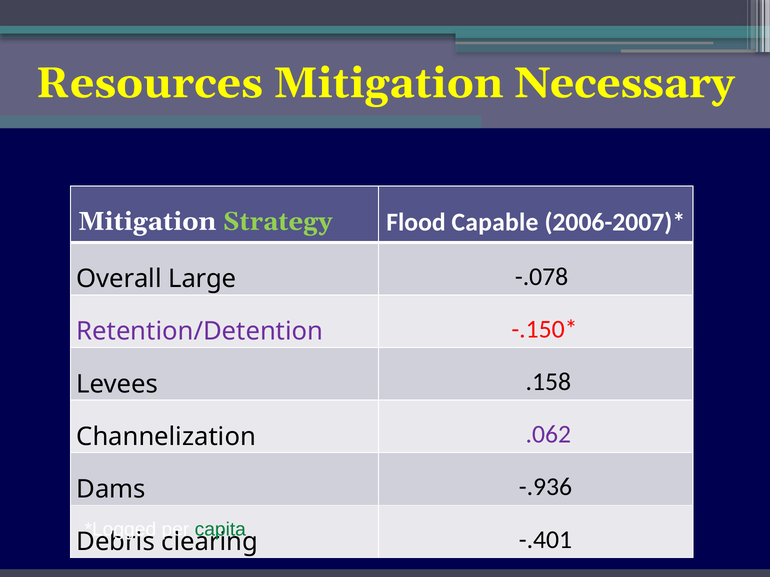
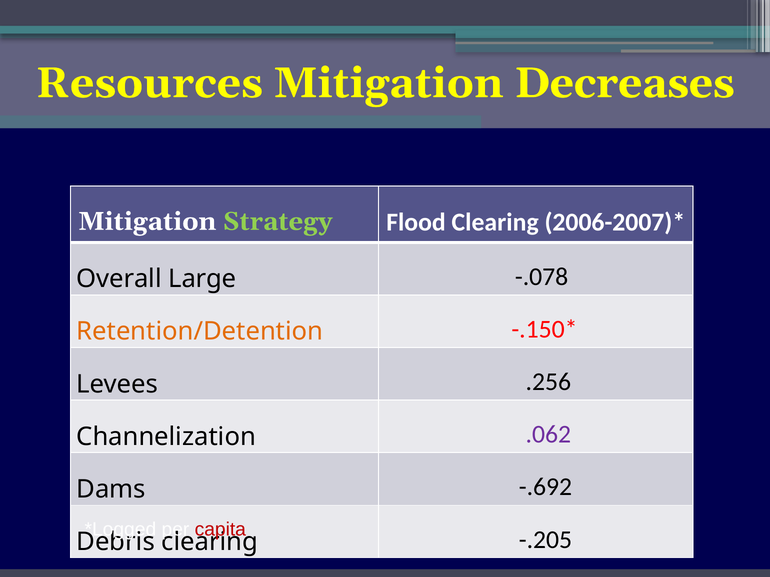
Necessary: Necessary -> Decreases
Flood Capable: Capable -> Clearing
Retention/Detention colour: purple -> orange
.158: .158 -> .256
-.936: -.936 -> -.692
capita colour: green -> red
-.401: -.401 -> -.205
